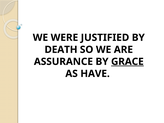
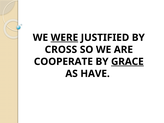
WERE underline: none -> present
DEATH: DEATH -> CROSS
ASSURANCE: ASSURANCE -> COOPERATE
